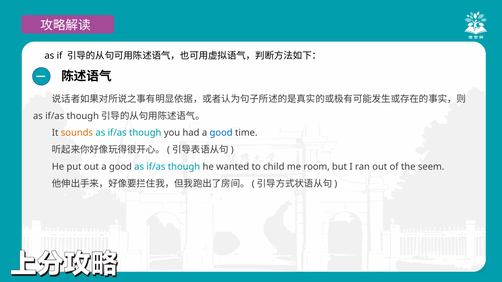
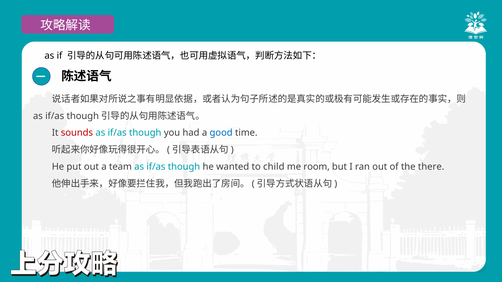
sounds colour: orange -> red
out a good: good -> team
seem: seem -> there
